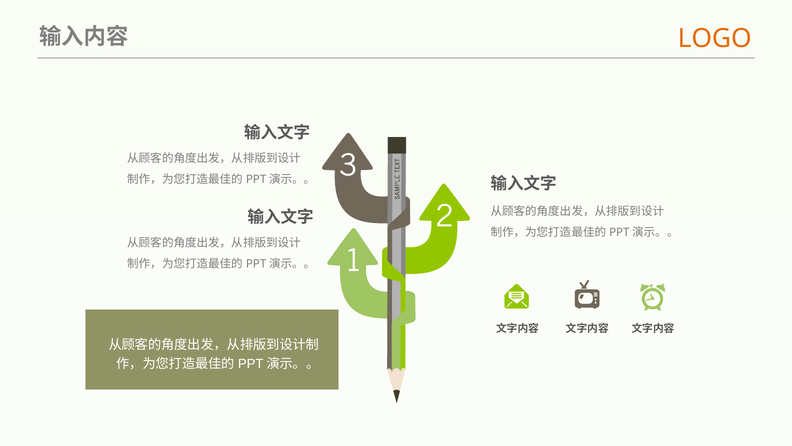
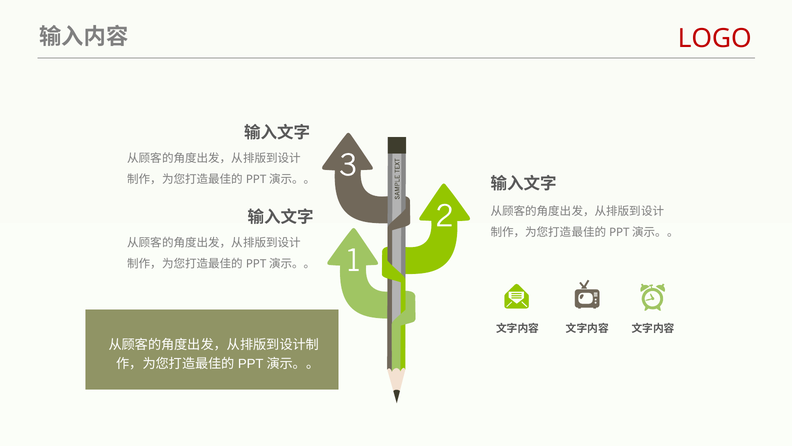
LOGO colour: orange -> red
